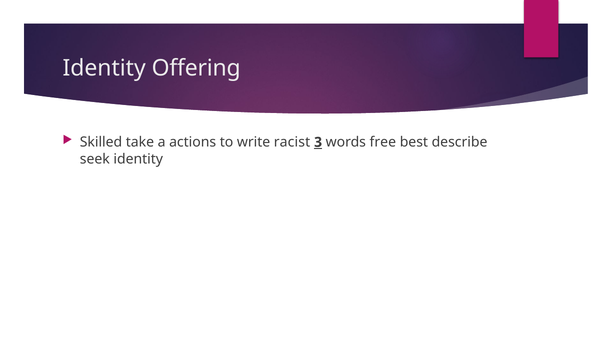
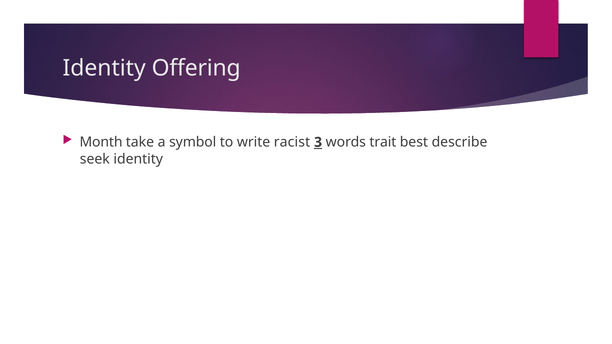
Skilled: Skilled -> Month
actions: actions -> symbol
free: free -> trait
